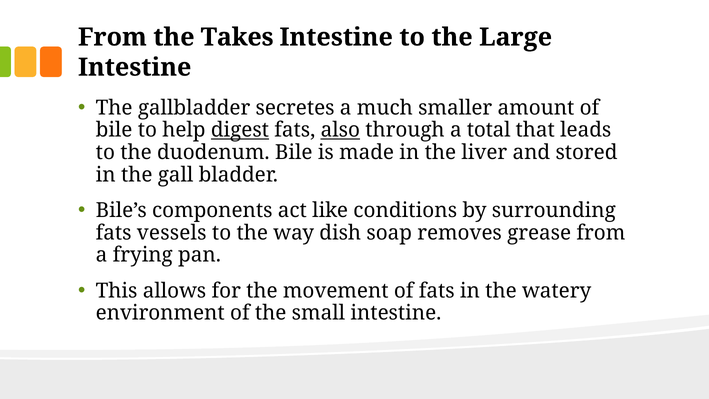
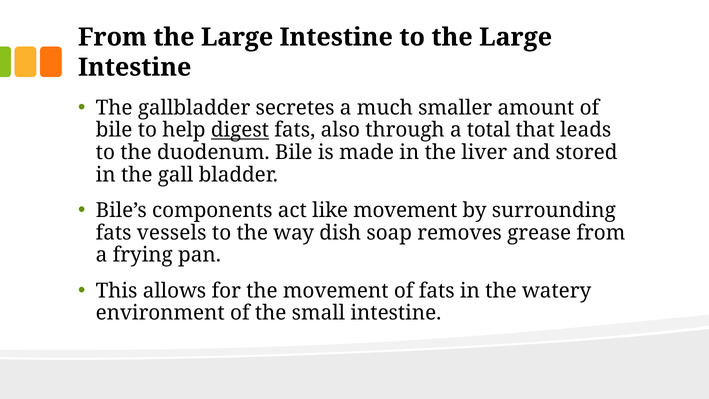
From the Takes: Takes -> Large
also underline: present -> none
like conditions: conditions -> movement
